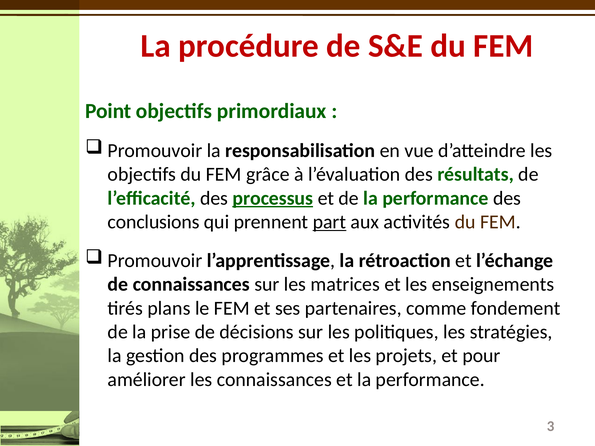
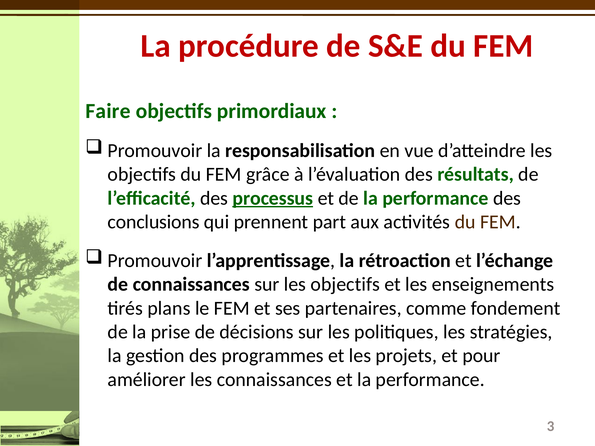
Point: Point -> Faire
part underline: present -> none
sur les matrices: matrices -> objectifs
